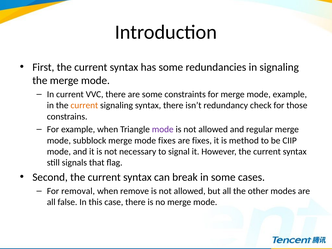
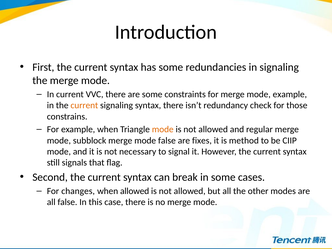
mode at (163, 129) colour: purple -> orange
mode fixes: fixes -> false
removal: removal -> changes
when remove: remove -> allowed
